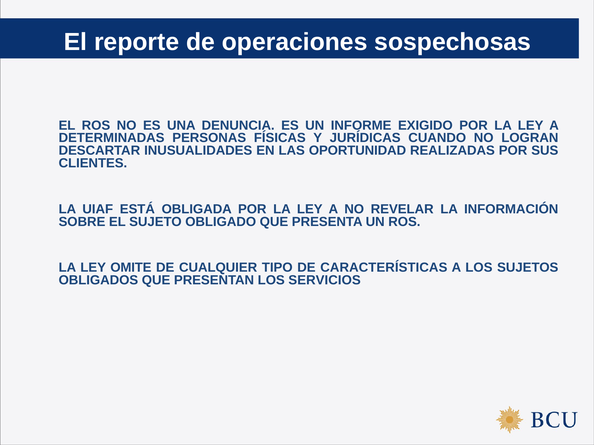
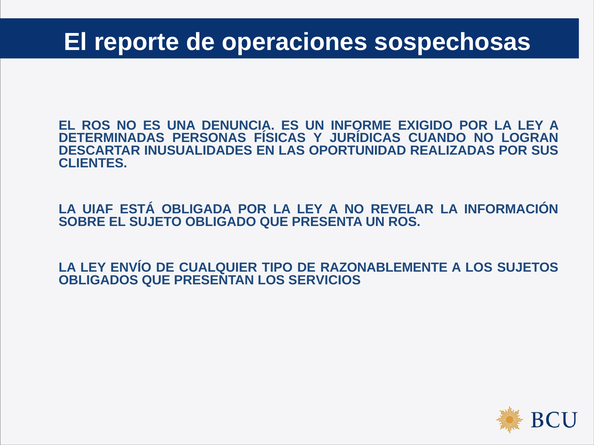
OMITE: OMITE -> ENVÍO
CARACTERÍSTICAS: CARACTERÍSTICAS -> RAZONABLEMENTE
